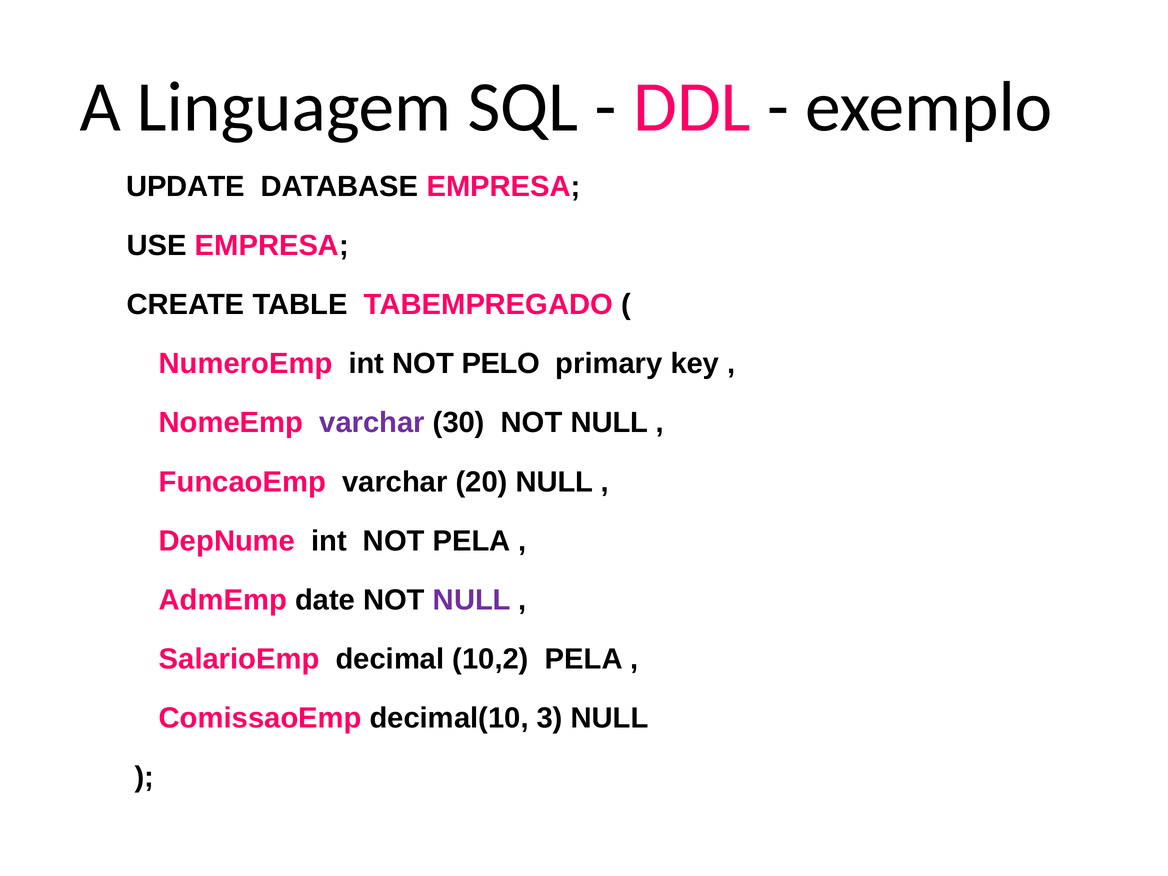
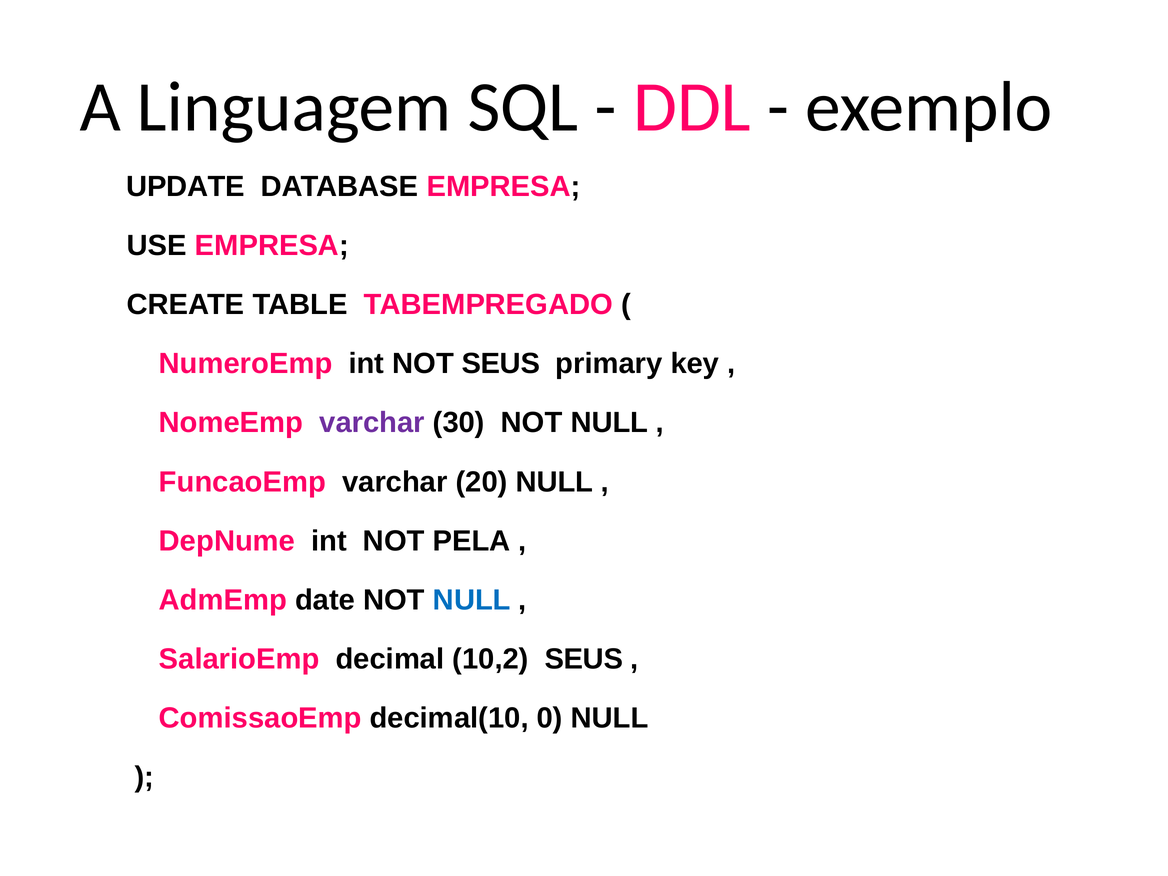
NOT PELO: PELO -> SEUS
NULL at (472, 600) colour: purple -> blue
10,2 PELA: PELA -> SEUS
3: 3 -> 0
